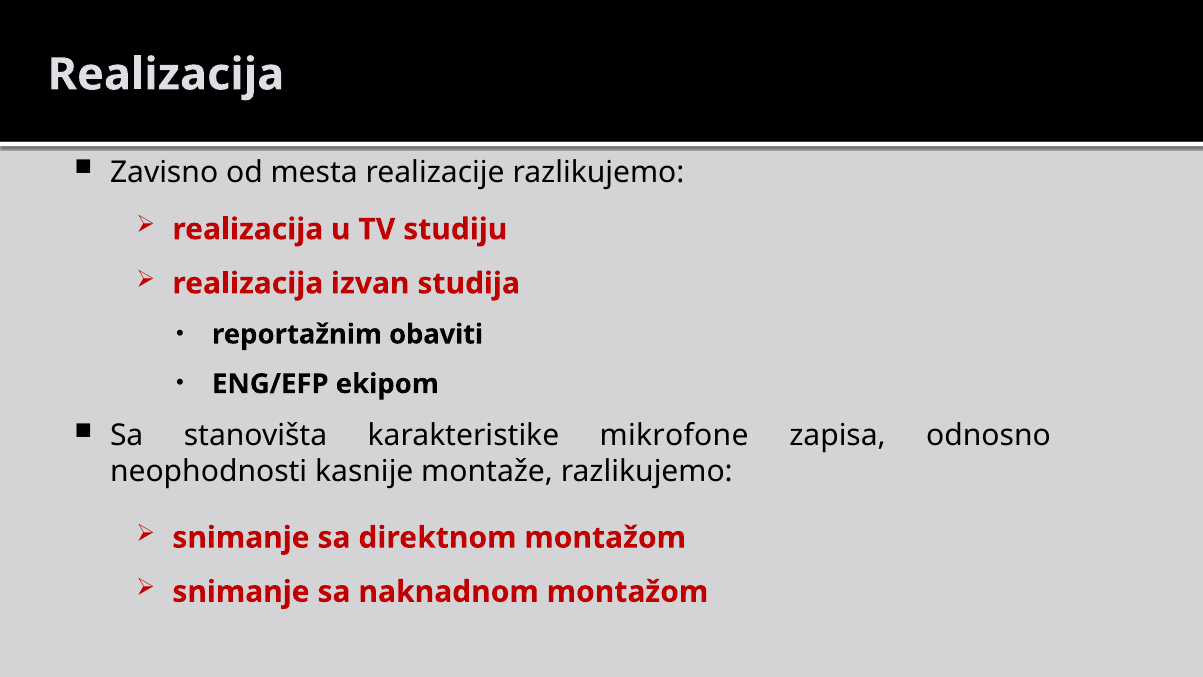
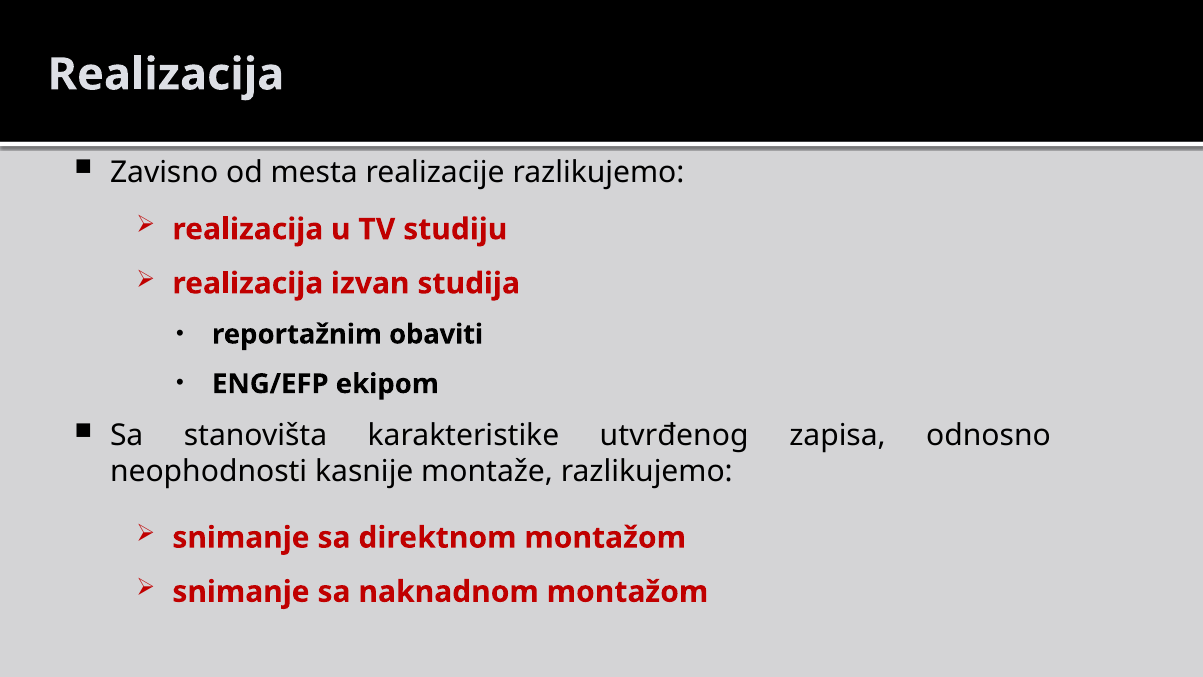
mikrofone: mikrofone -> utvrđenog
